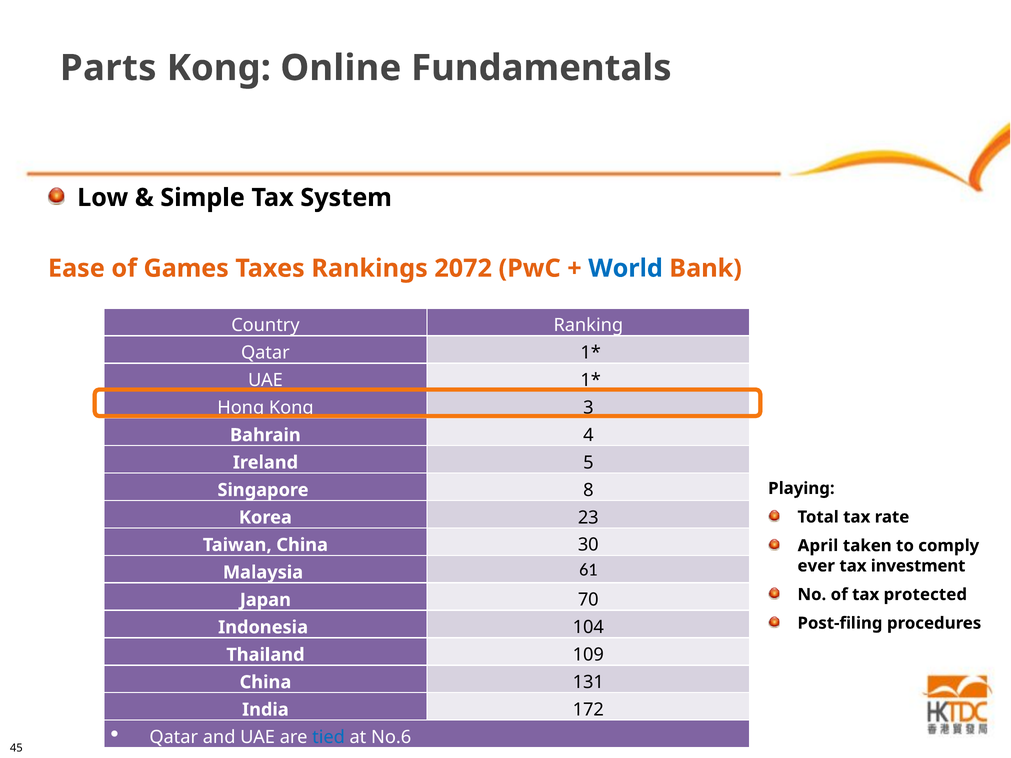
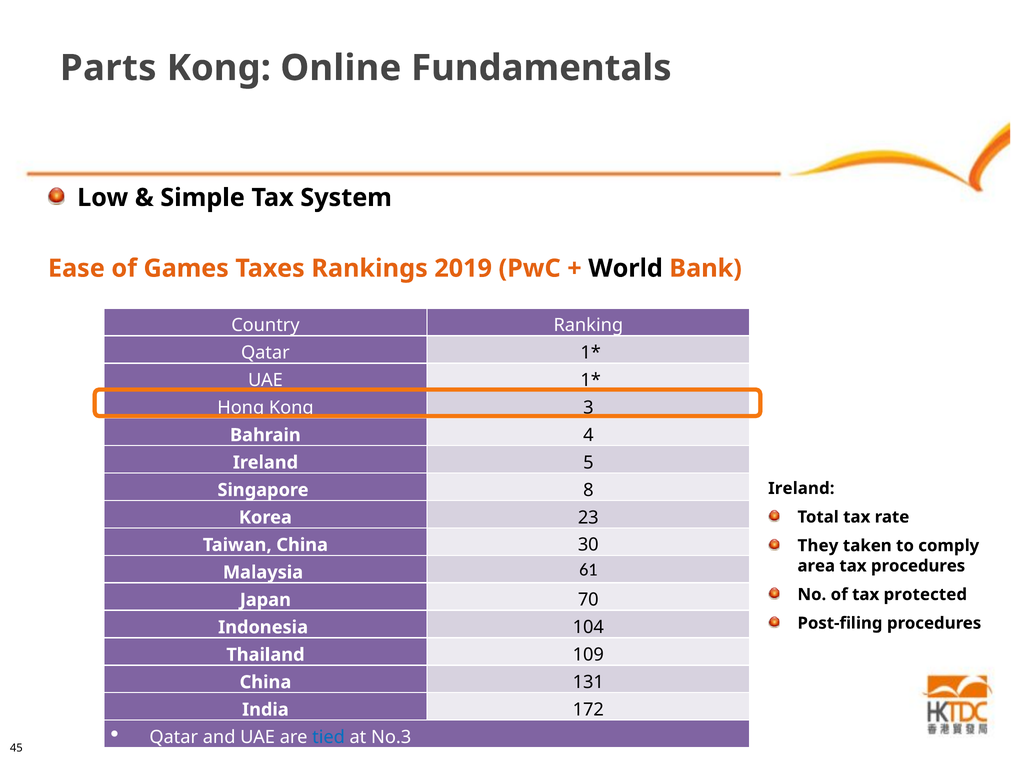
2072: 2072 -> 2019
World colour: blue -> black
Playing at (801, 489): Playing -> Ireland
April: April -> They
ever: ever -> area
tax investment: investment -> procedures
No.6: No.6 -> No.3
